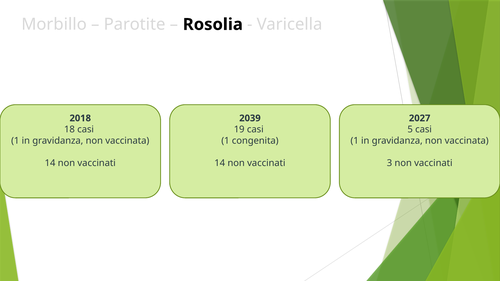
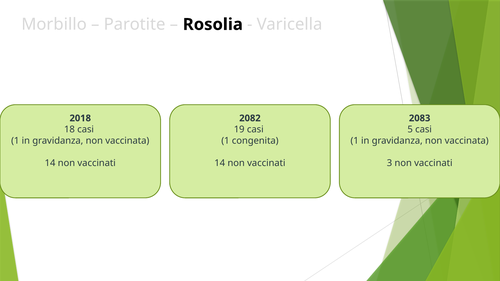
2039: 2039 -> 2082
2027: 2027 -> 2083
